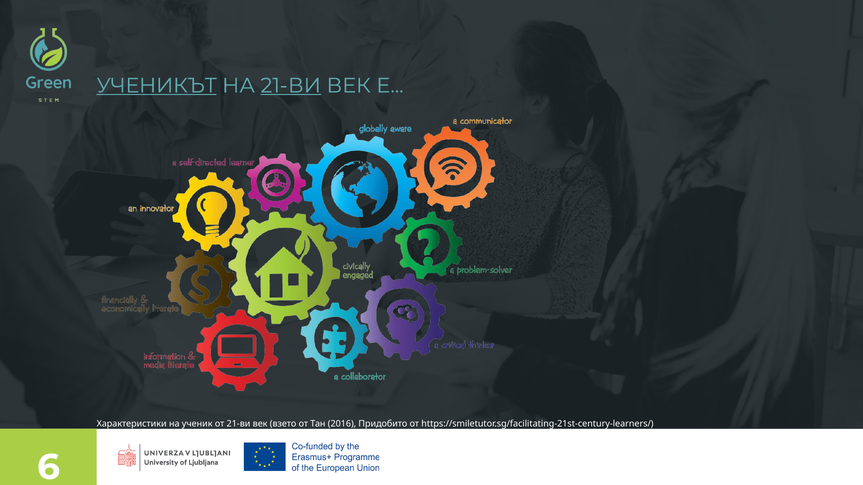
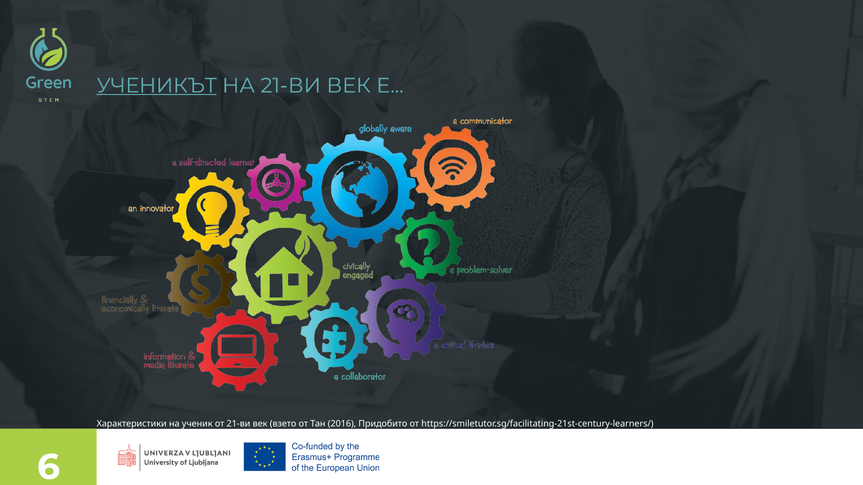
21-ВИ at (291, 86) underline: present -> none
